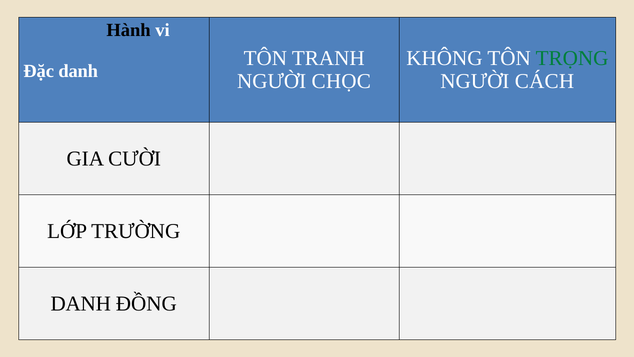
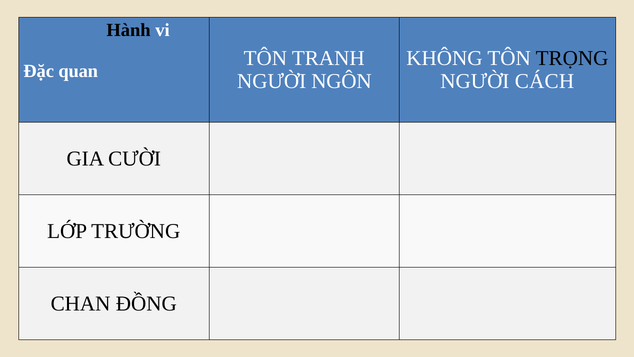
TRỌNG colour: green -> black
Đặc danh: danh -> quan
CHỌC: CHỌC -> NGÔN
DANH at (81, 303): DANH -> CHAN
